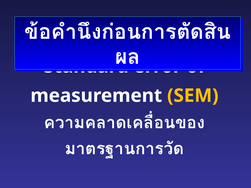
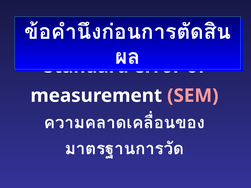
SEM colour: yellow -> pink
